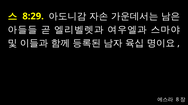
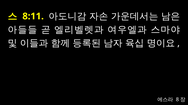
8:29: 8:29 -> 8:11
